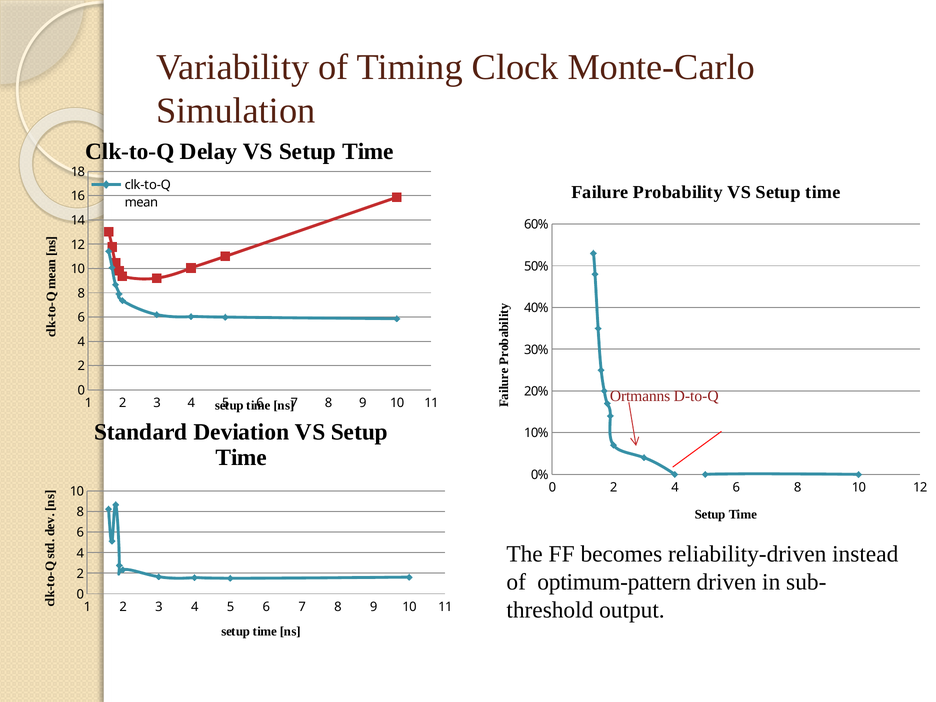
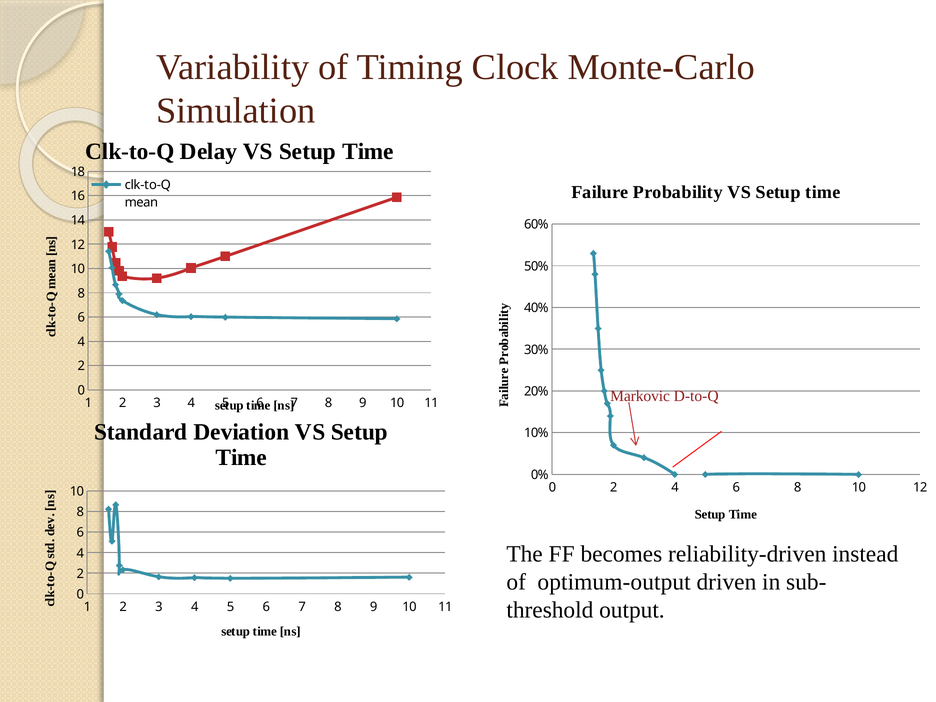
Ortmanns: Ortmanns -> Markovic
optimum-pattern: optimum-pattern -> optimum-output
